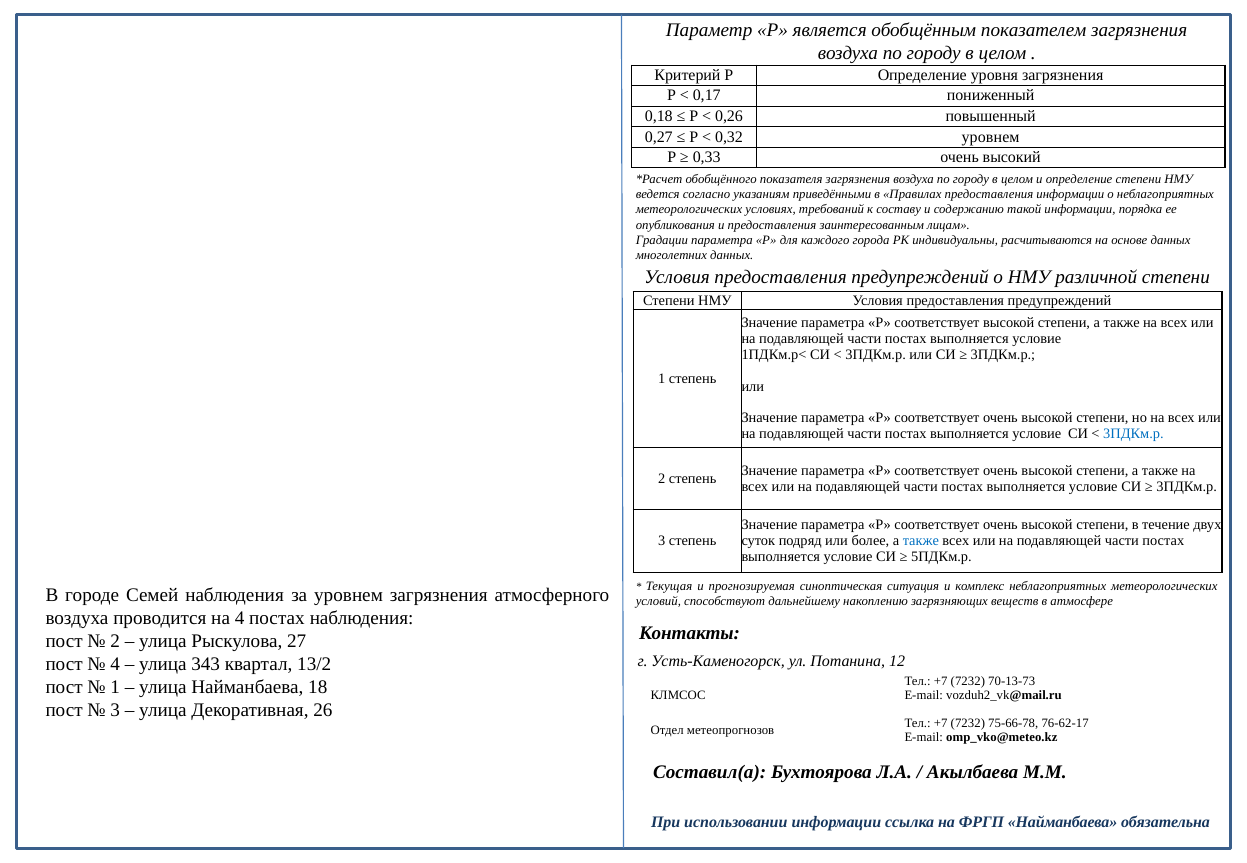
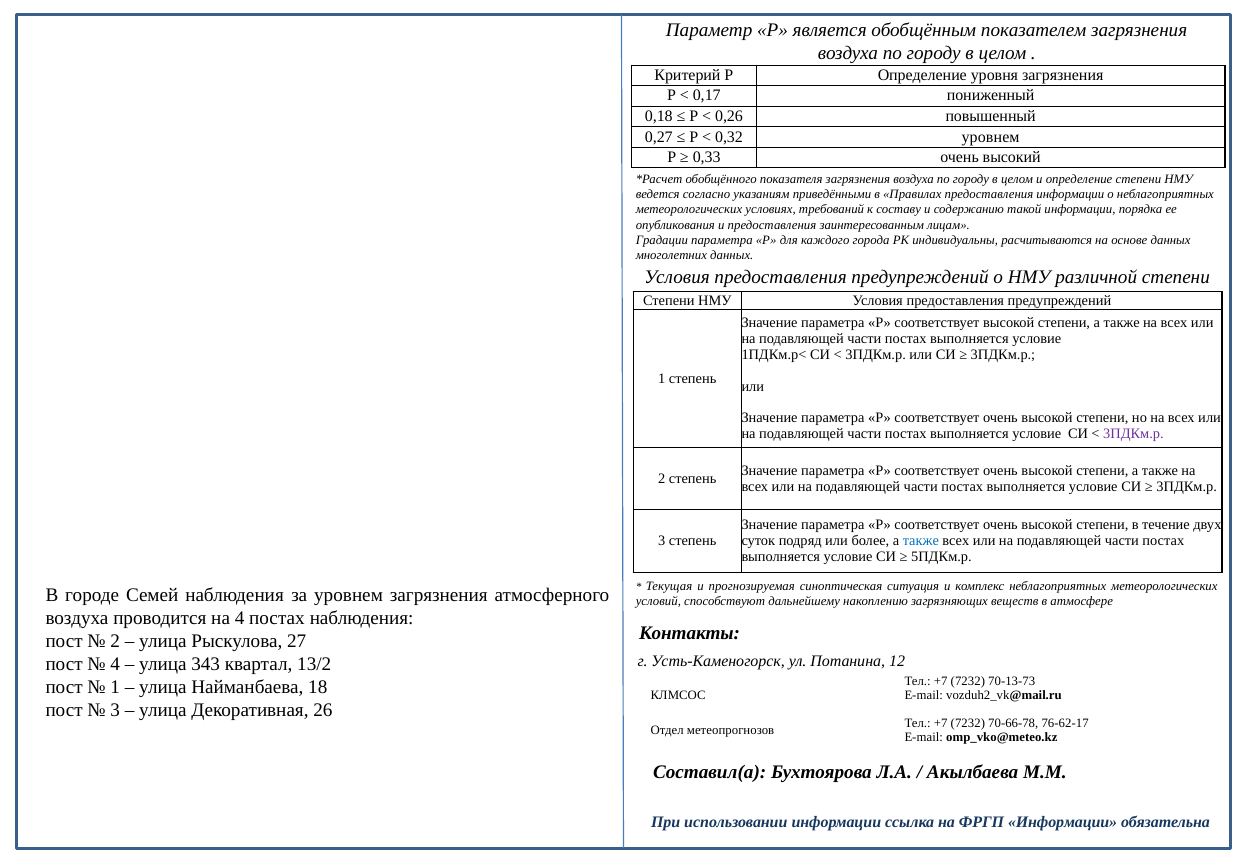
3ПДКм.р at (1133, 434) colour: blue -> purple
75-66-78: 75-66-78 -> 70-66-78
ФРГП Найманбаева: Найманбаева -> Информации
